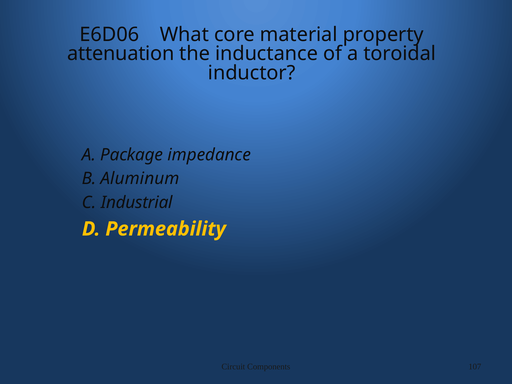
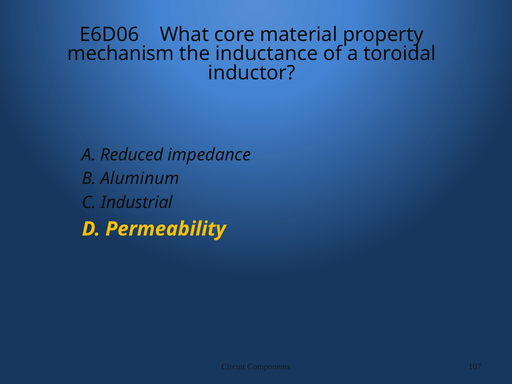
attenuation: attenuation -> mechanism
Package: Package -> Reduced
